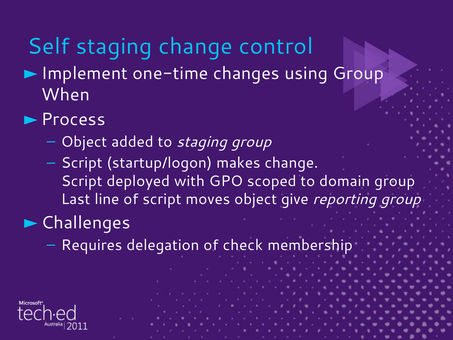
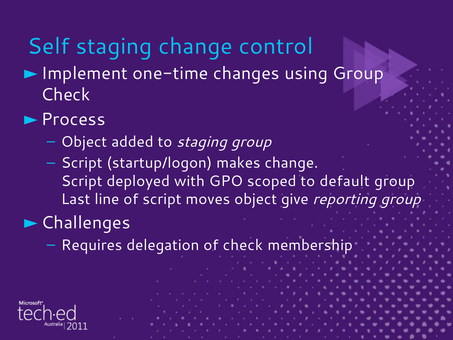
When at (66, 95): When -> Check
domain: domain -> default
